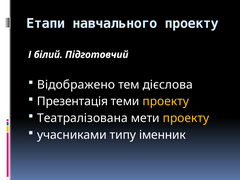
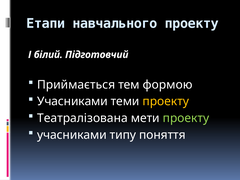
Відображено: Відображено -> Приймається
дієслова: дієслова -> формою
Презентація at (72, 101): Презентація -> Учасниками
проекту at (186, 118) colour: yellow -> light green
іменник: іменник -> поняття
